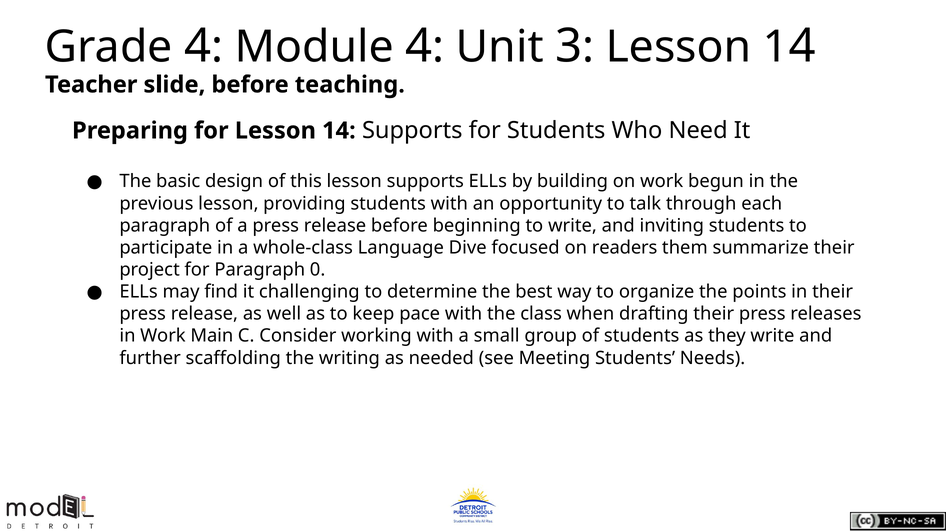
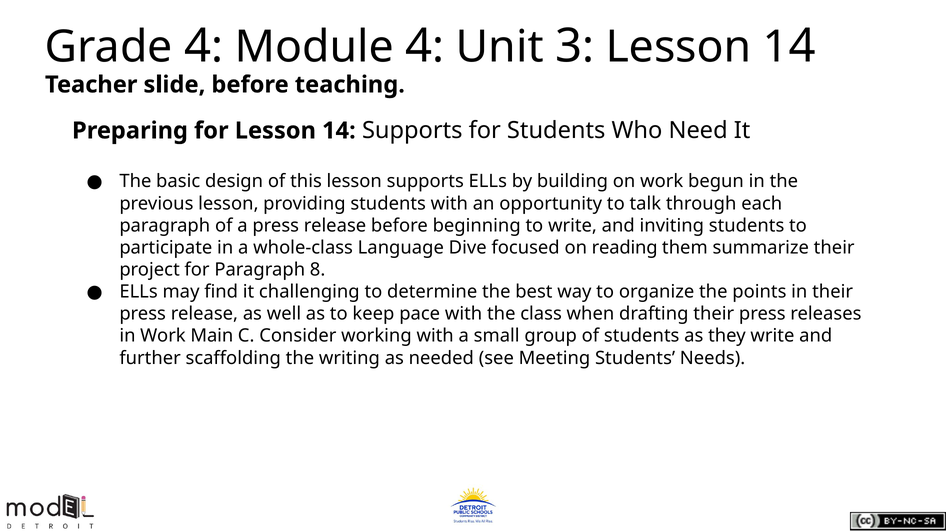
readers: readers -> reading
0: 0 -> 8
